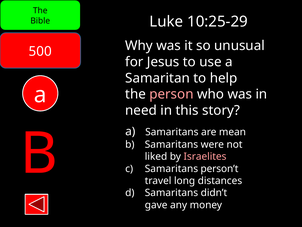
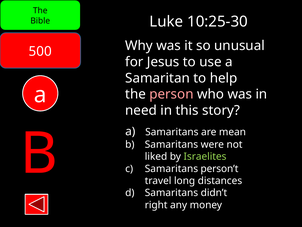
10:25-29: 10:25-29 -> 10:25-30
Israelites colour: pink -> light green
gave: gave -> right
